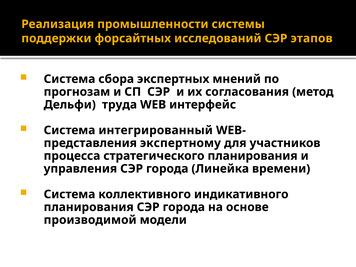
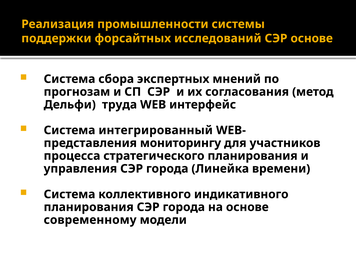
СЭР этапов: этапов -> основе
экспертному: экспертному -> мониторингу
производимой: производимой -> современному
